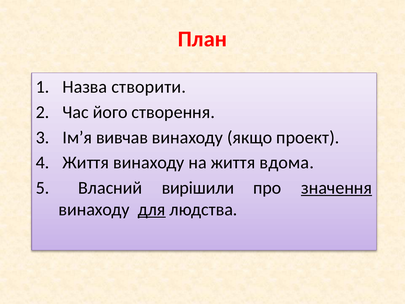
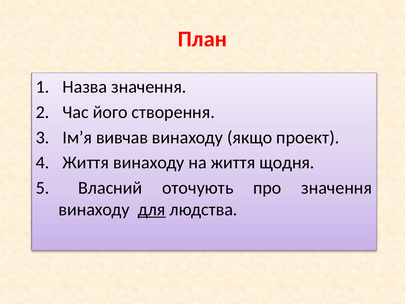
Назва створити: створити -> значення
вдома: вдома -> щодня
вирішили: вирішили -> оточують
значення at (337, 188) underline: present -> none
